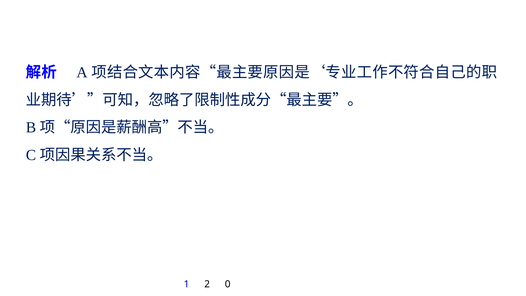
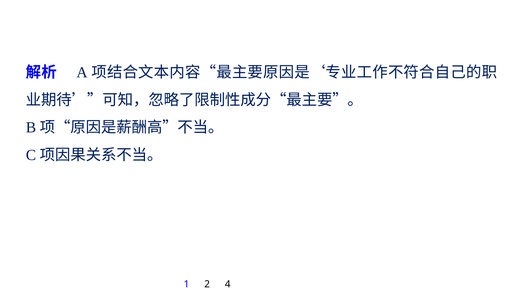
0: 0 -> 4
